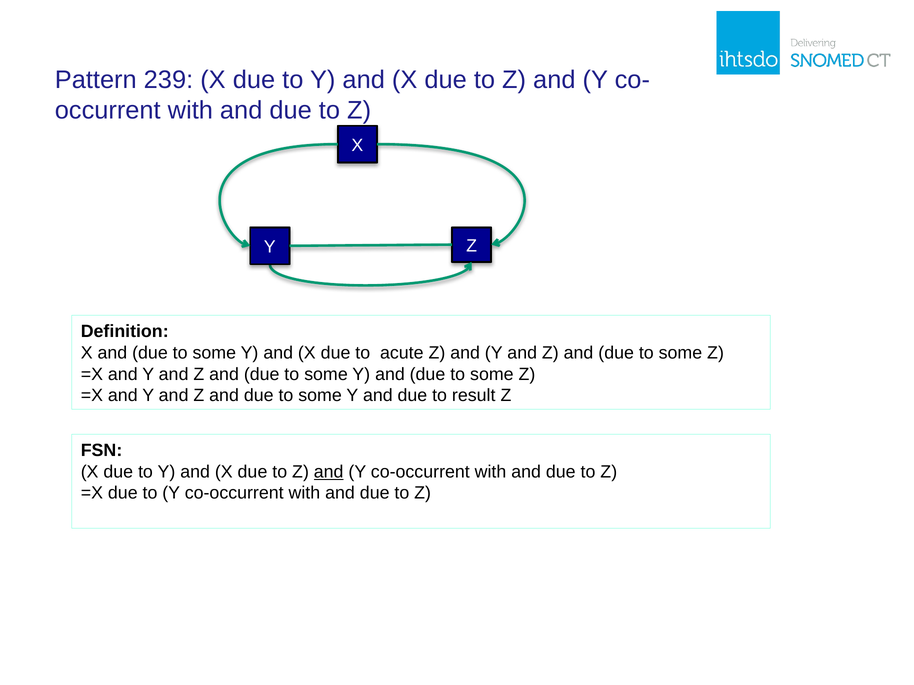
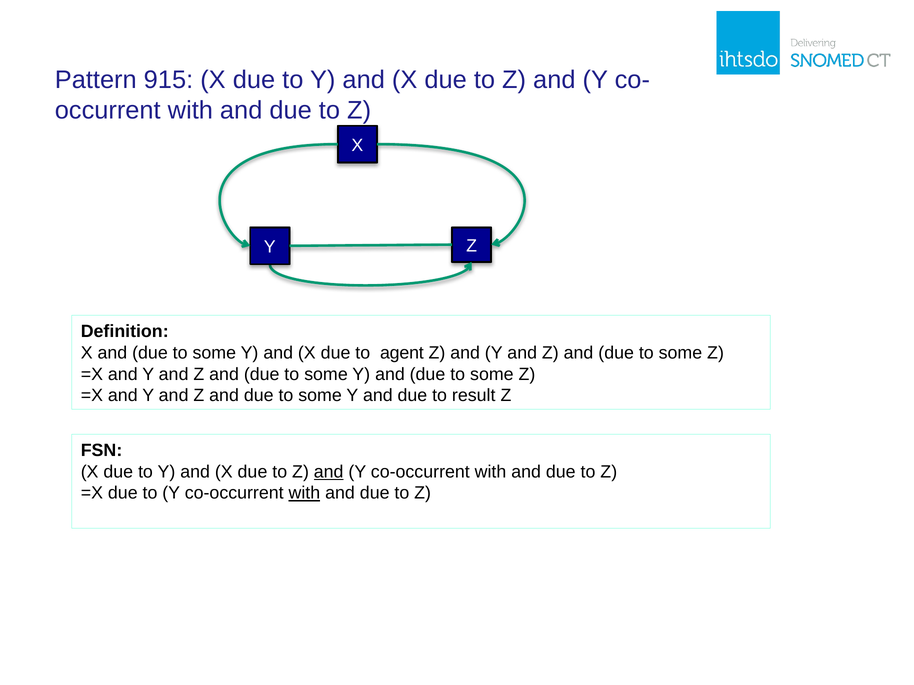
239: 239 -> 915
acute: acute -> agent
with at (304, 493) underline: none -> present
